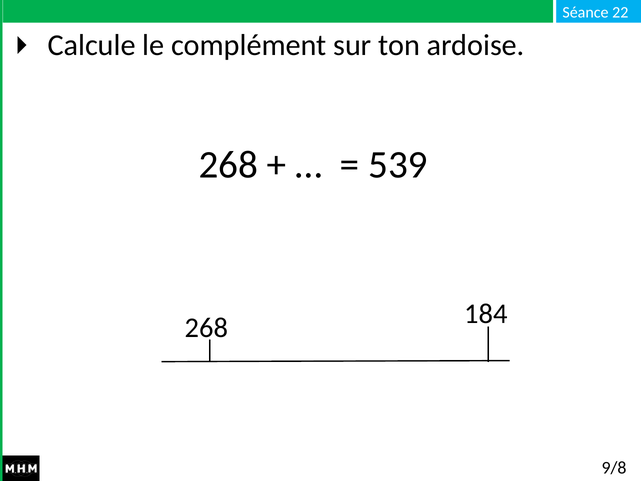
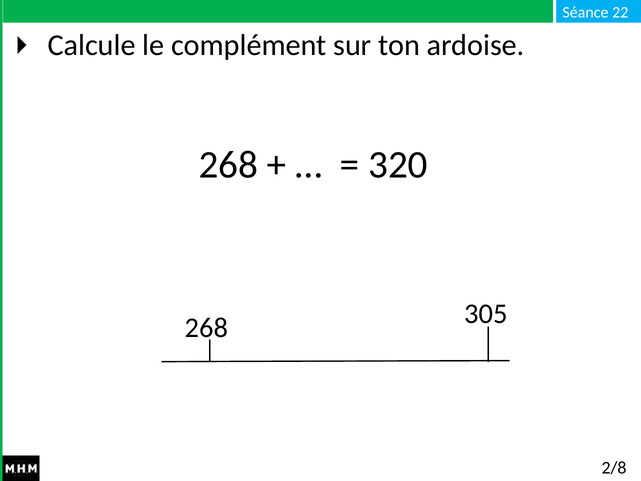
539: 539 -> 320
184: 184 -> 305
9/8: 9/8 -> 2/8
